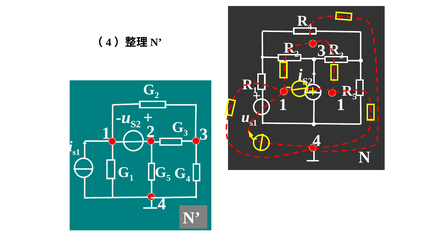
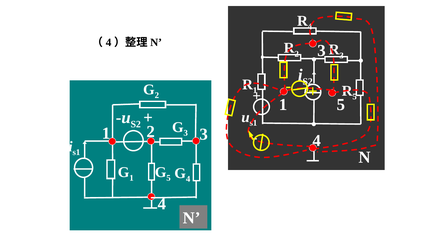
1 at (341, 105): 1 -> 5
